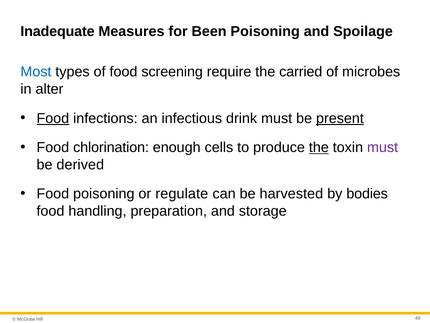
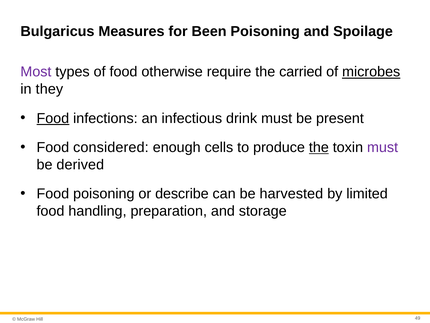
Inadequate: Inadequate -> Bulgaricus
Most colour: blue -> purple
screening: screening -> otherwise
microbes underline: none -> present
alter: alter -> they
present underline: present -> none
chlorination: chlorination -> considered
regulate: regulate -> describe
bodies: bodies -> limited
